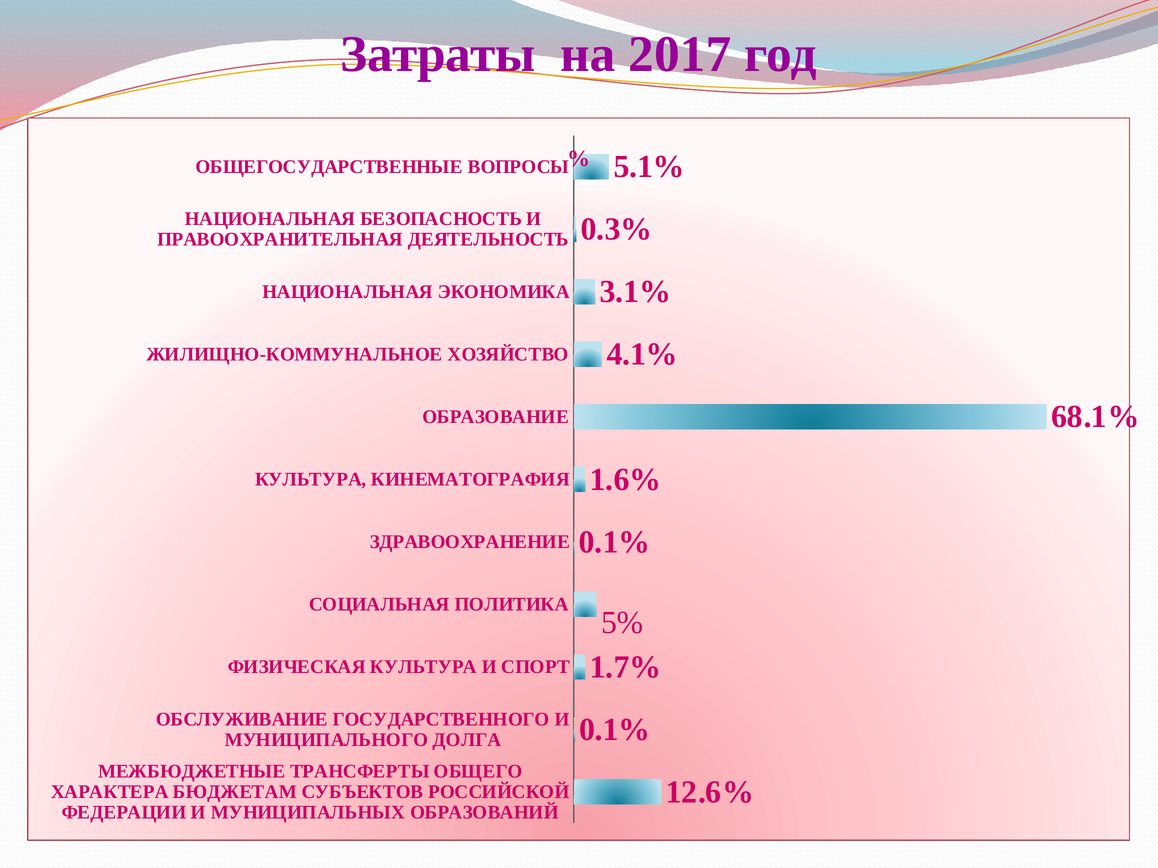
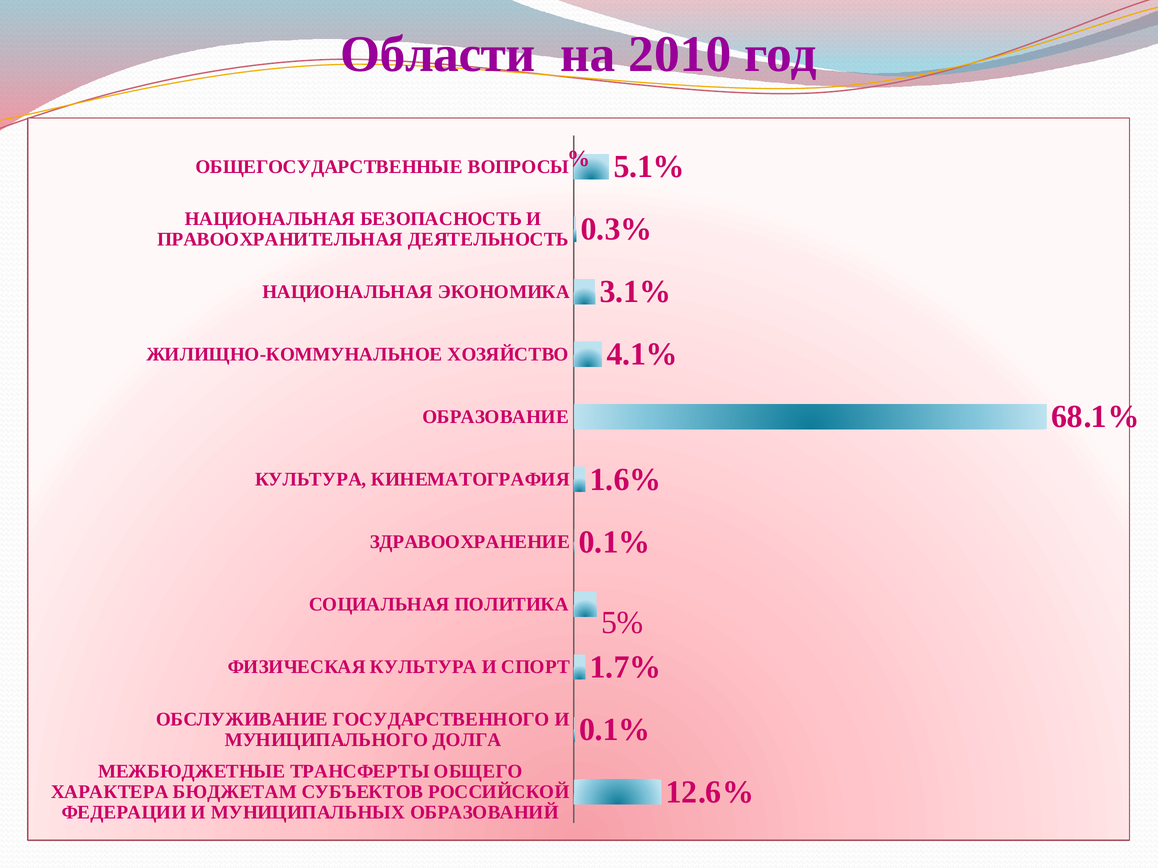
Затраты: Затраты -> Области
2017: 2017 -> 2010
